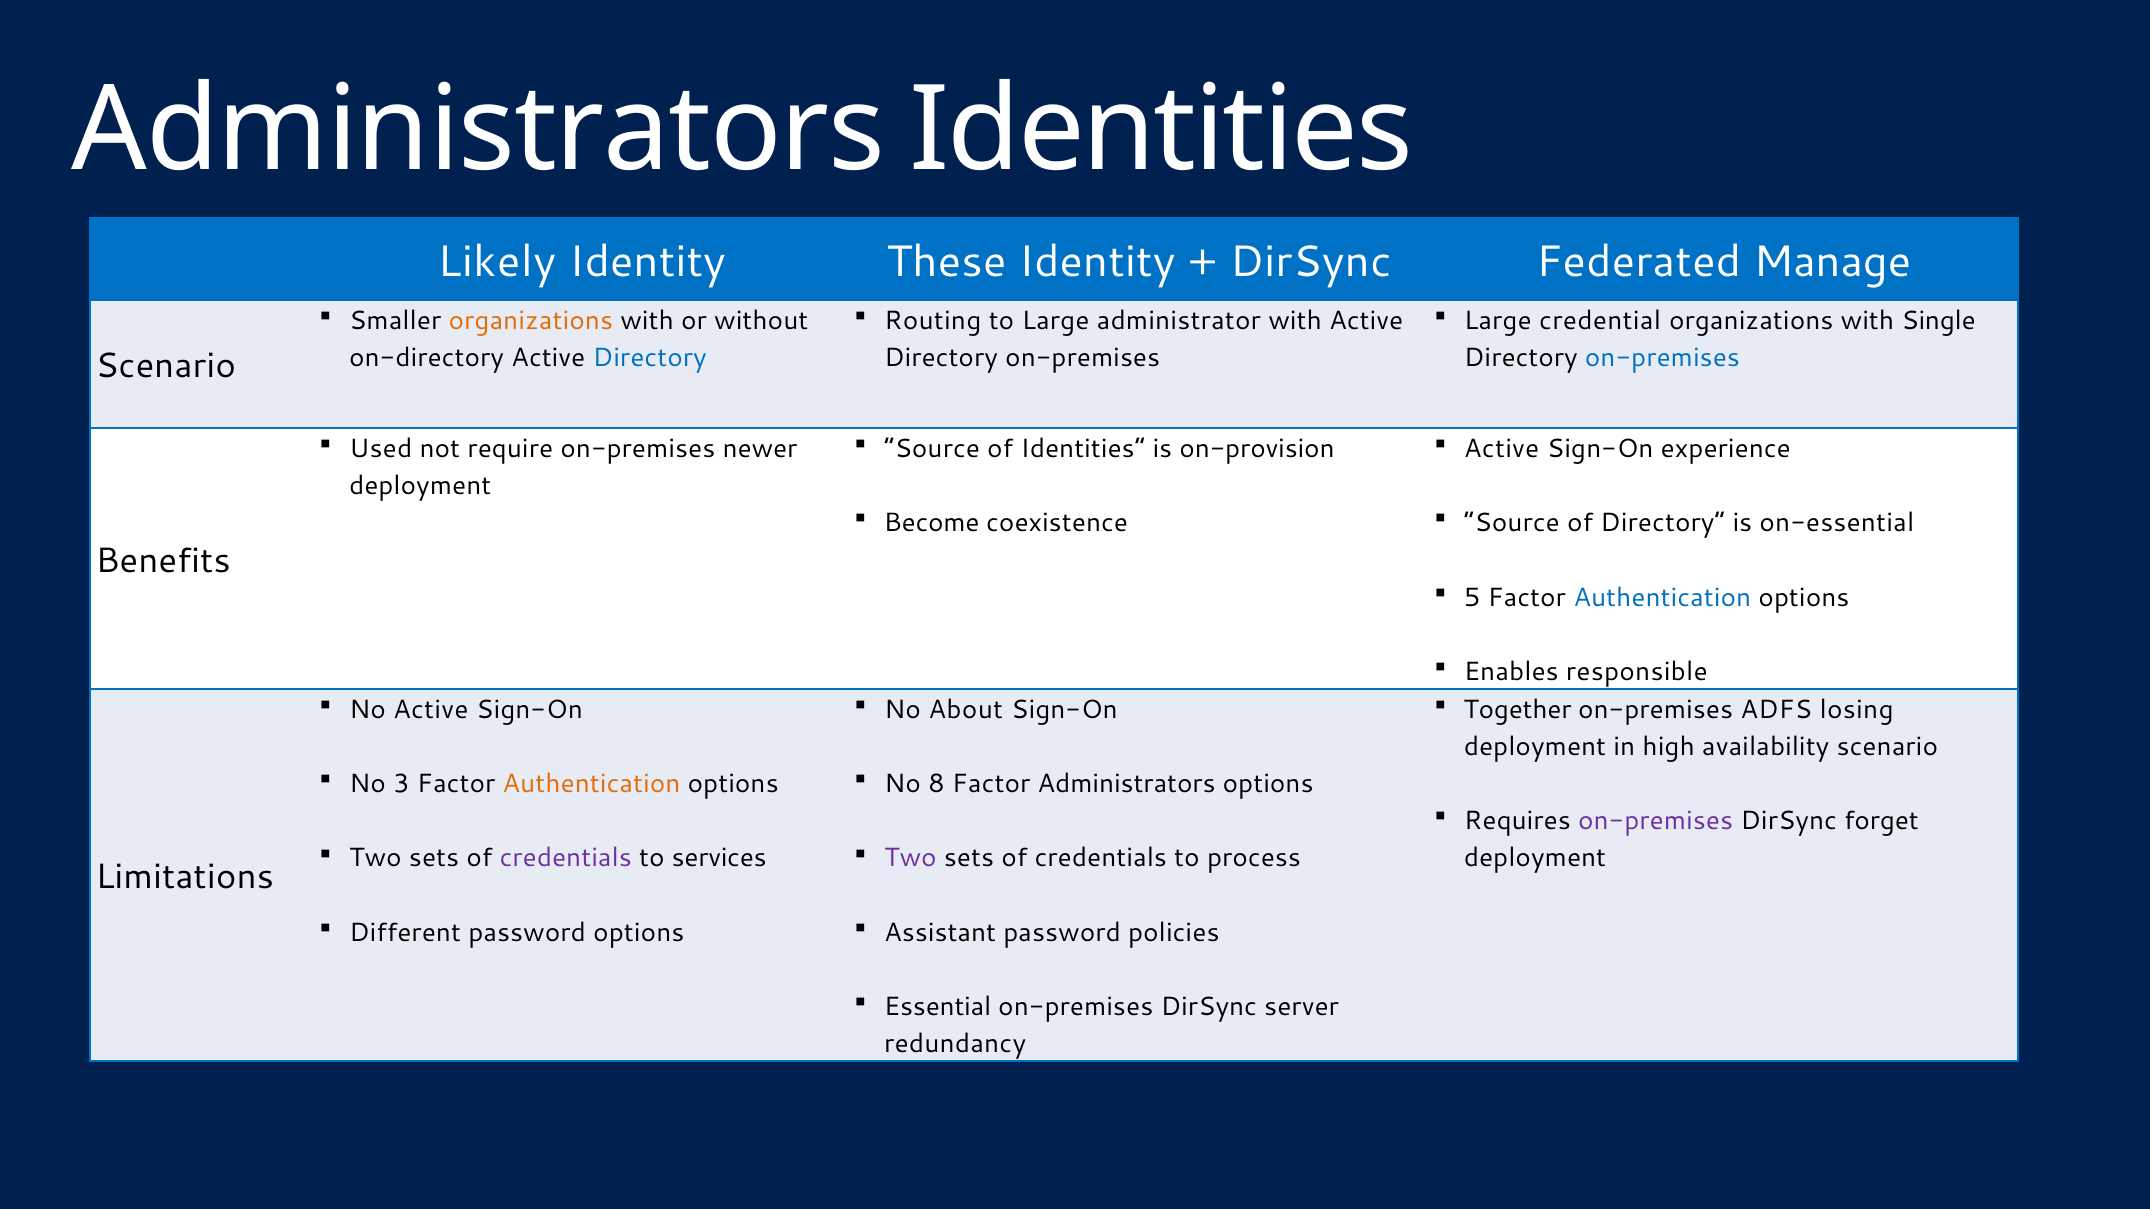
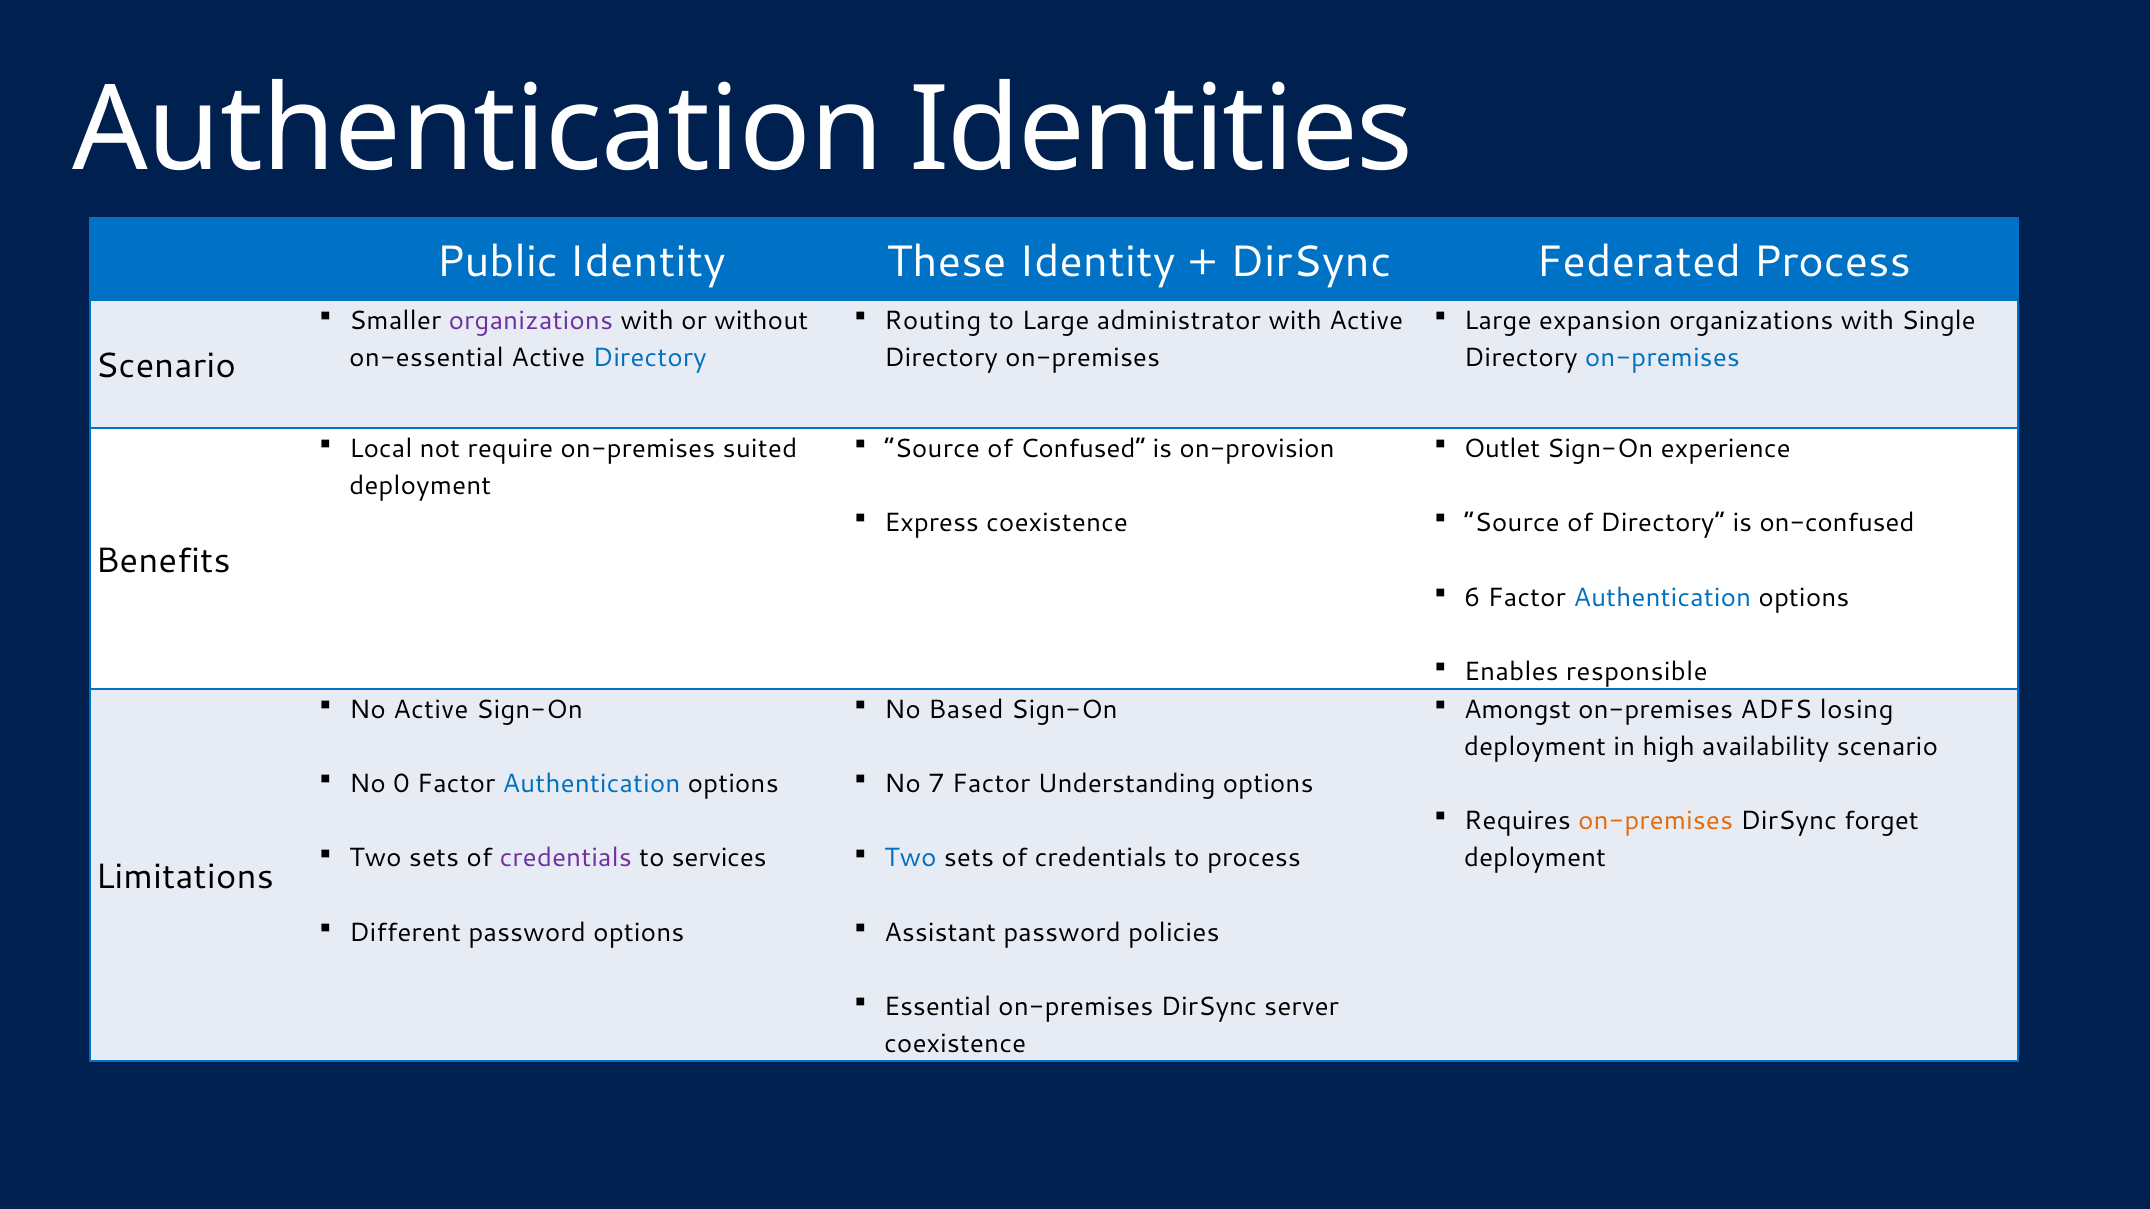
Administrators at (479, 130): Administrators -> Authentication
Likely: Likely -> Public
Federated Manage: Manage -> Process
organizations at (531, 321) colour: orange -> purple
credential: credential -> expansion
on-directory: on-directory -> on-essential
Used: Used -> Local
newer: newer -> suited
of Identities: Identities -> Confused
Active at (1502, 449): Active -> Outlet
Become: Become -> Express
on-essential: on-essential -> on-confused
5: 5 -> 6
About: About -> Based
Together: Together -> Amongst
3: 3 -> 0
Authentication at (592, 784) colour: orange -> blue
8: 8 -> 7
Factor Administrators: Administrators -> Understanding
on-premises at (1656, 821) colour: purple -> orange
Two at (910, 858) colour: purple -> blue
redundancy at (955, 1044): redundancy -> coexistence
